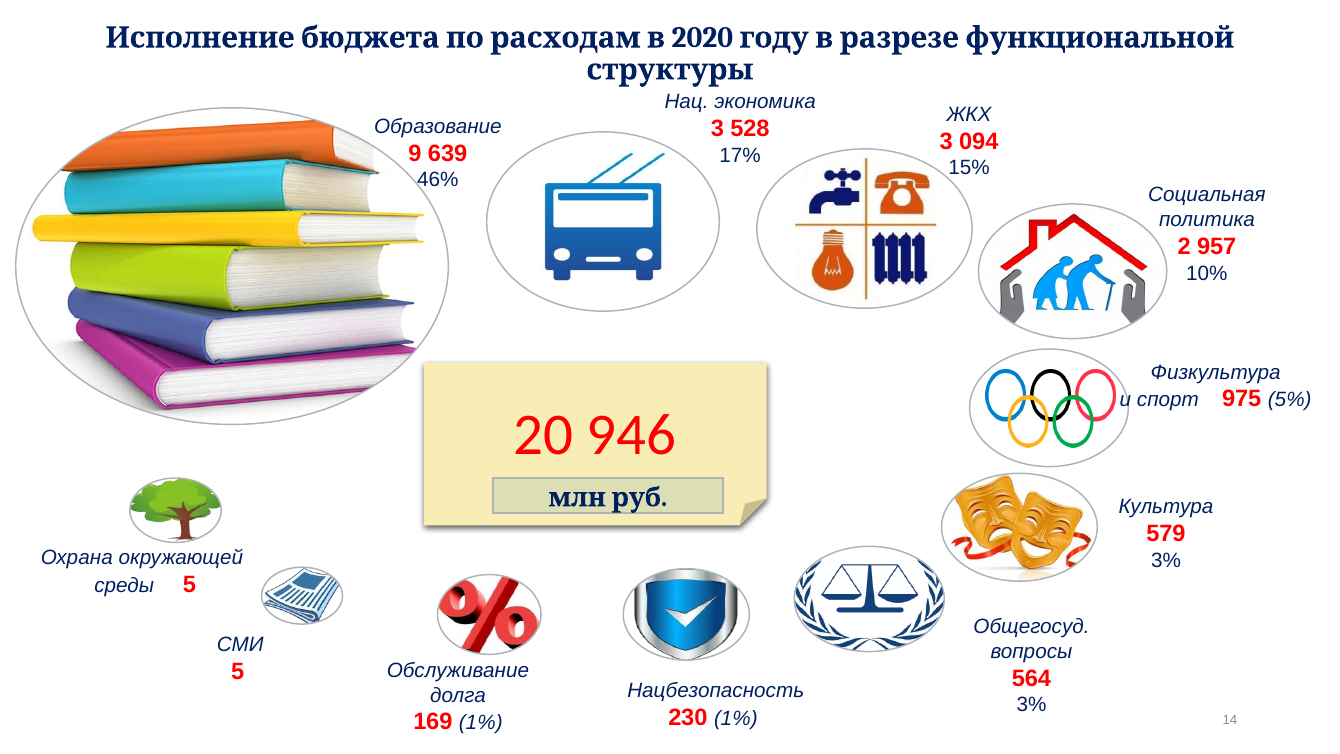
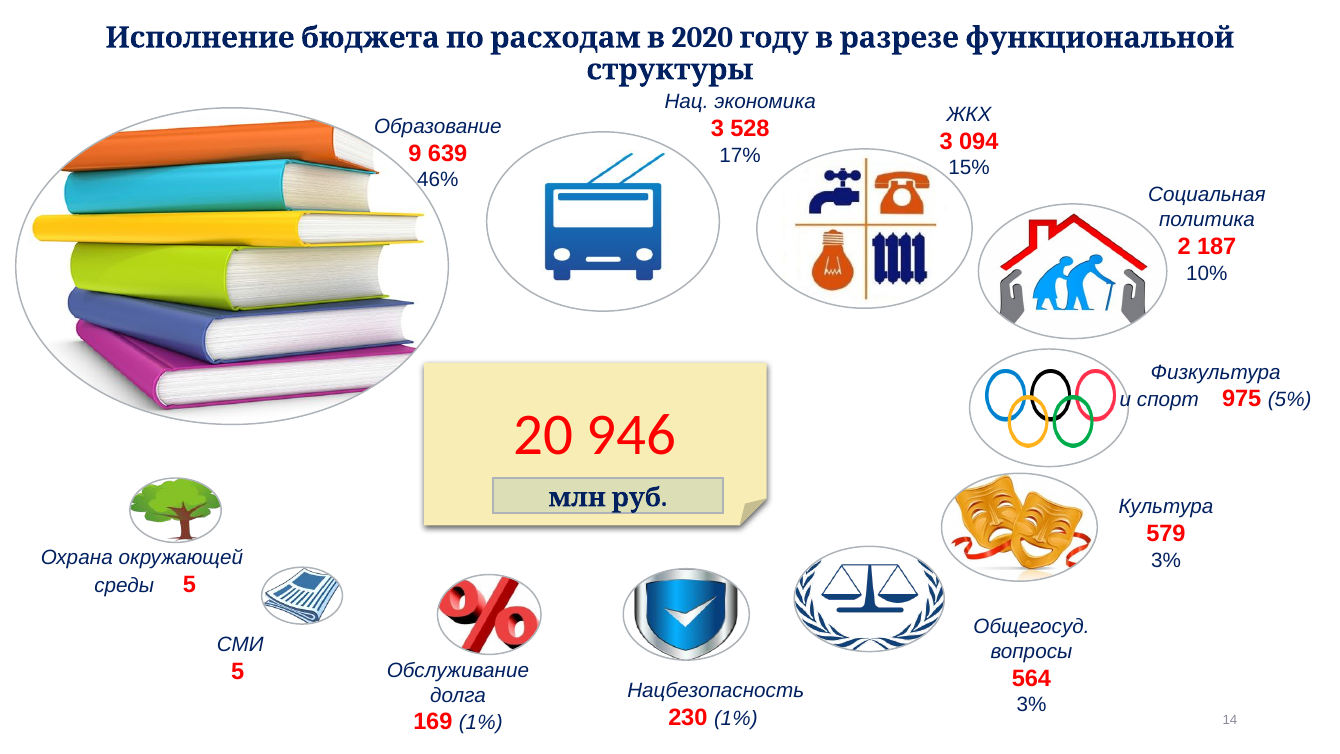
957: 957 -> 187
